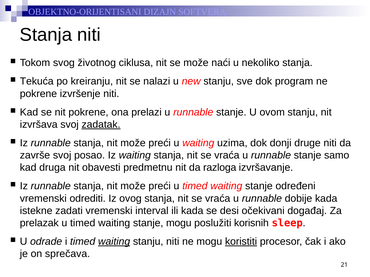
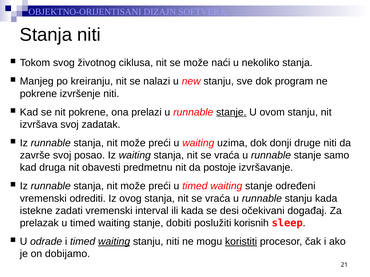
Tekuća: Tekuća -> Manjeg
stanje at (231, 112) underline: none -> present
zadatak underline: present -> none
razloga: razloga -> postoje
runnable dobije: dobije -> stanju
stanje mogu: mogu -> dobiti
sprečava: sprečava -> dobijamo
